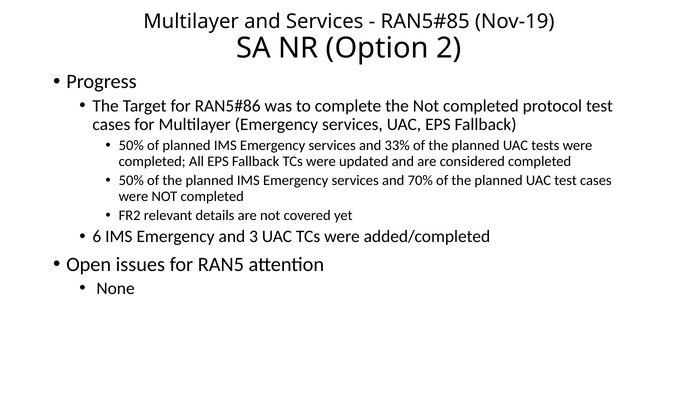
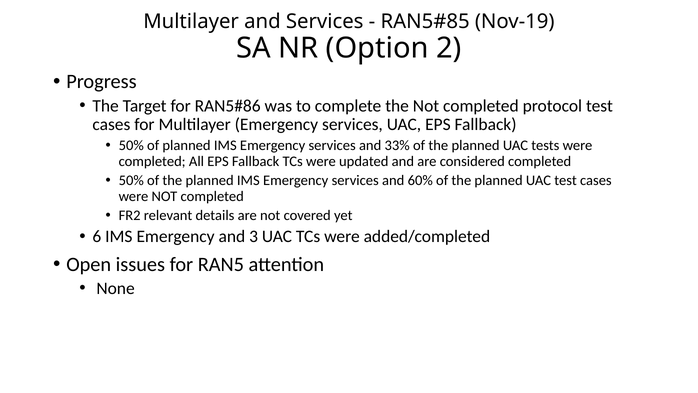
70%: 70% -> 60%
